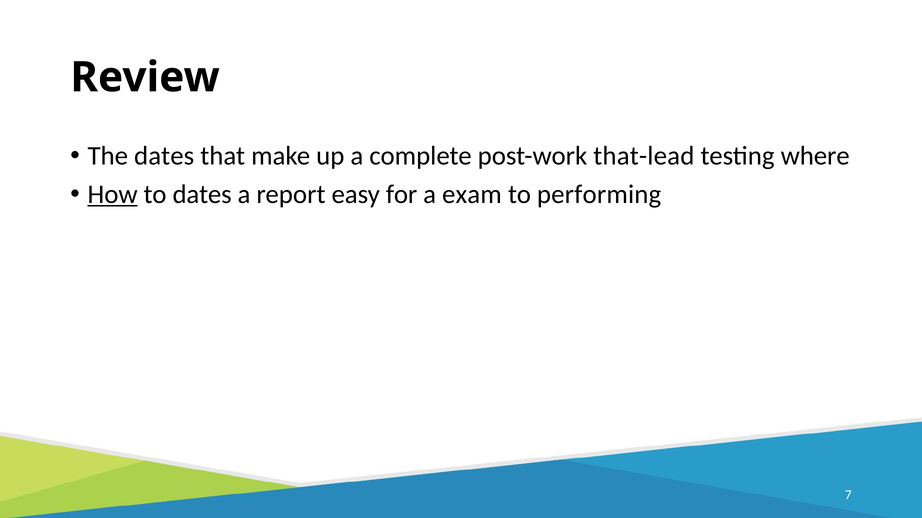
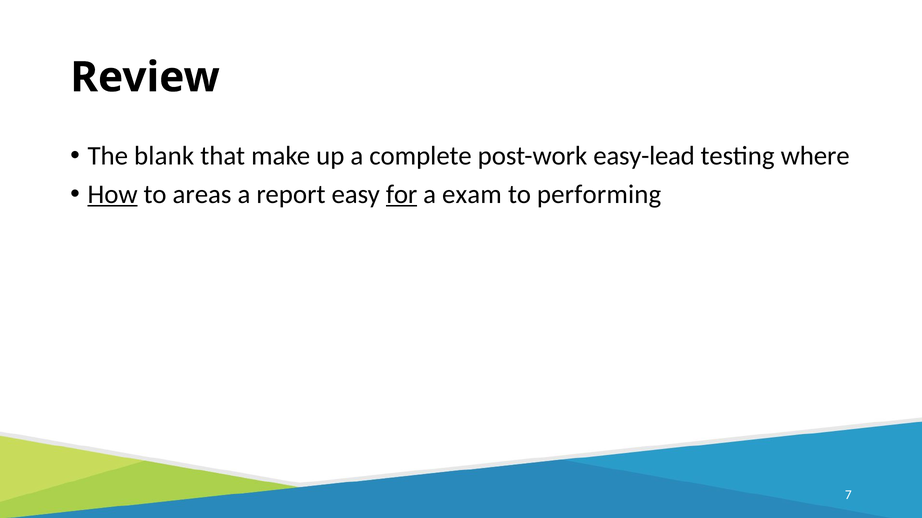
The dates: dates -> blank
that-lead: that-lead -> easy-lead
to dates: dates -> areas
for underline: none -> present
